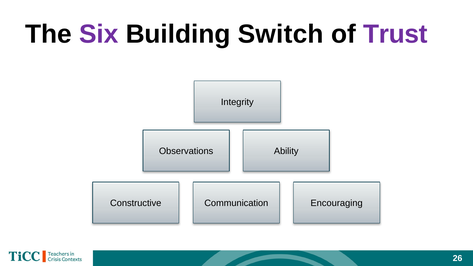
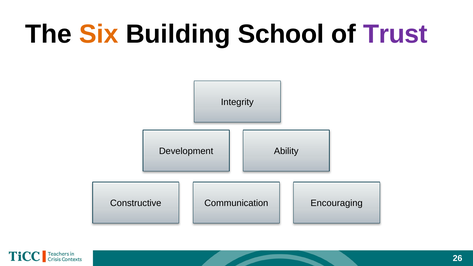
Six colour: purple -> orange
Switch: Switch -> School
Observations: Observations -> Development
